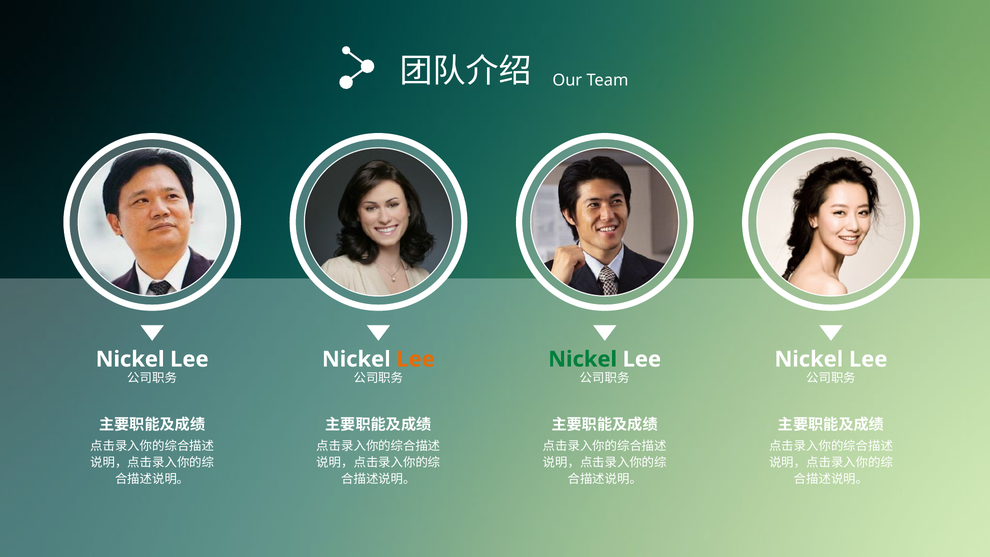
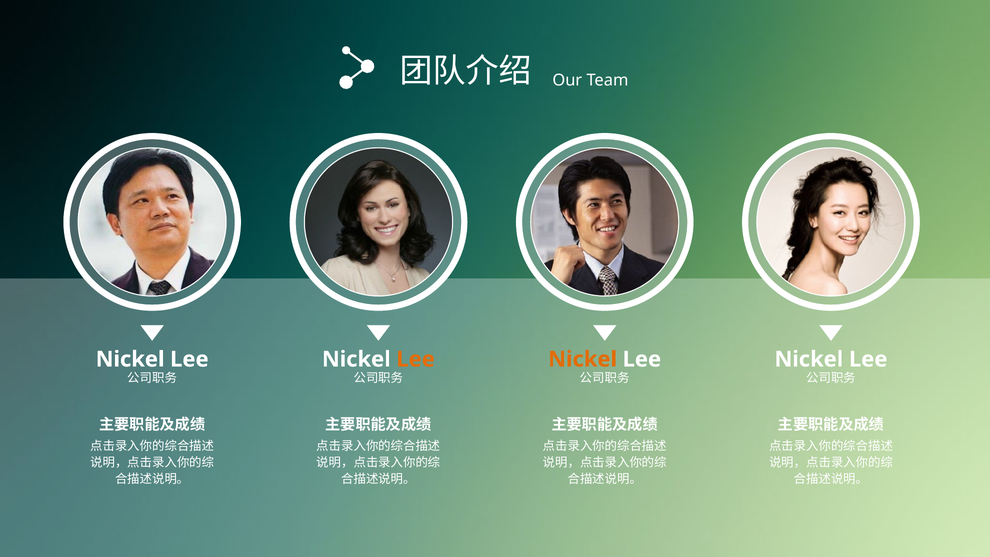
Nickel at (583, 359) colour: green -> orange
